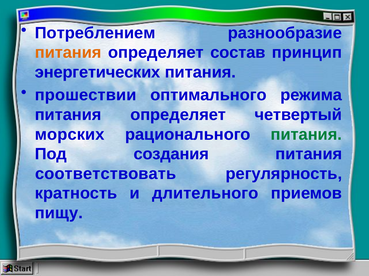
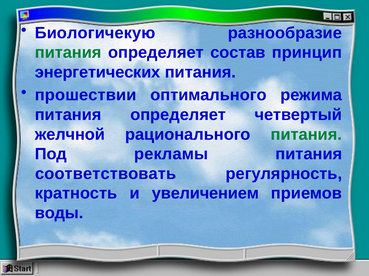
Потреблением: Потреблением -> Биологичекую
питания at (68, 53) colour: orange -> green
морских: морских -> желчной
создания: создания -> рекламы
длительного: длительного -> увеличением
пищу: пищу -> воды
